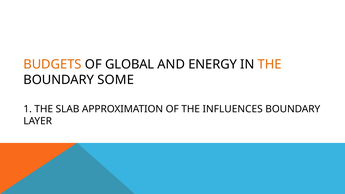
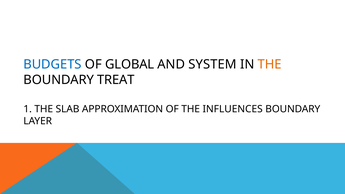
BUDGETS colour: orange -> blue
ENERGY: ENERGY -> SYSTEM
SOME: SOME -> TREAT
